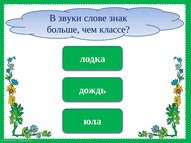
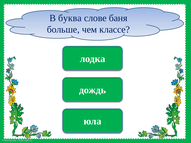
звуки: звуки -> буква
знак: знак -> баня
